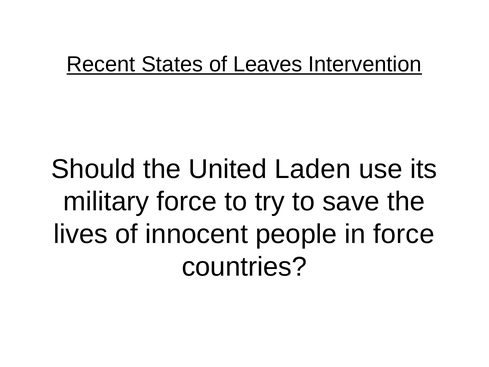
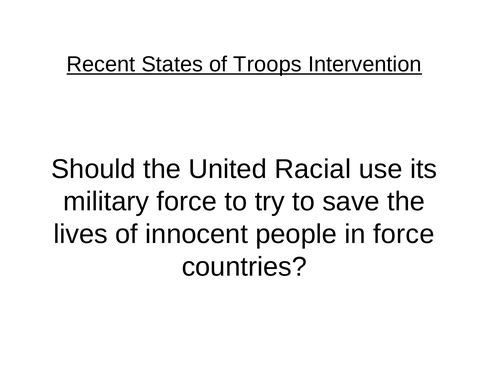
Leaves: Leaves -> Troops
Laden: Laden -> Racial
